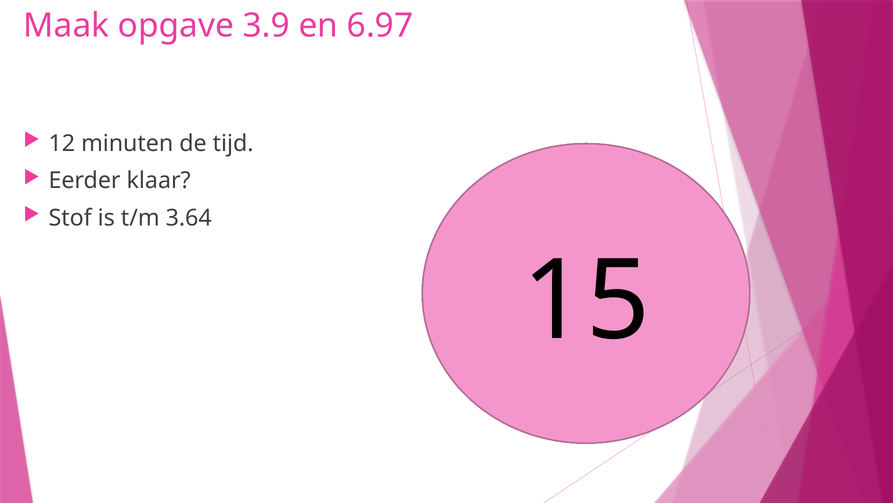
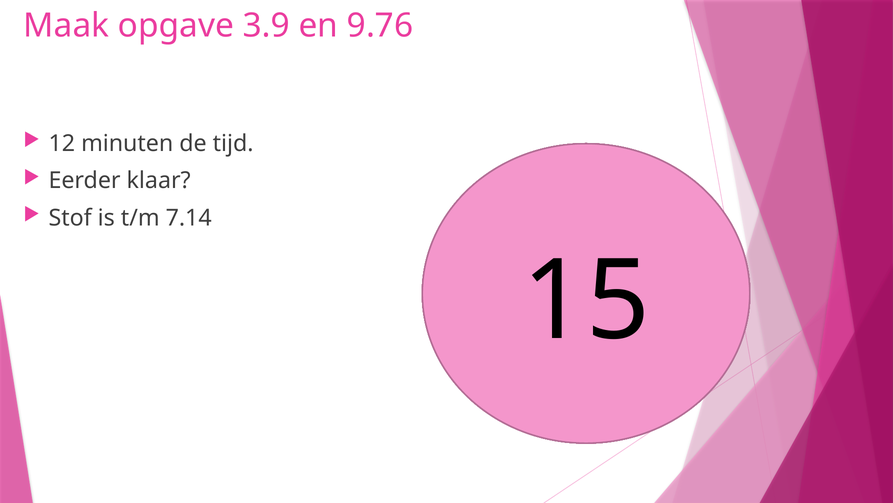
6.97: 6.97 -> 9.76
3.64: 3.64 -> 7.14
